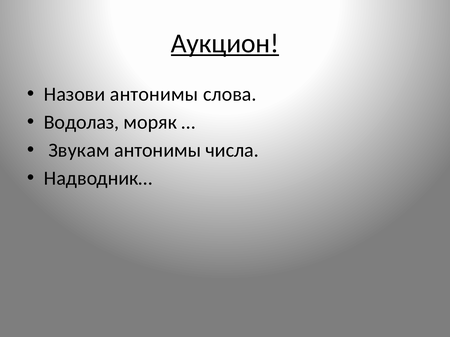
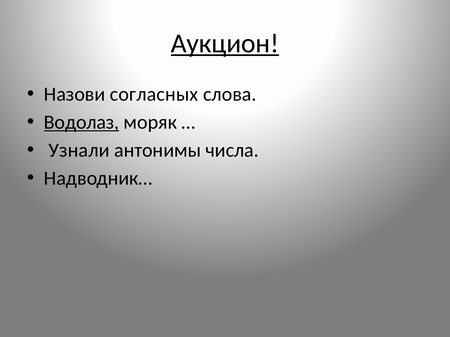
Назови антонимы: антонимы -> согласных
Водолаз underline: none -> present
Звукам: Звукам -> Узнали
